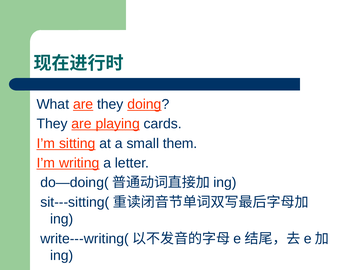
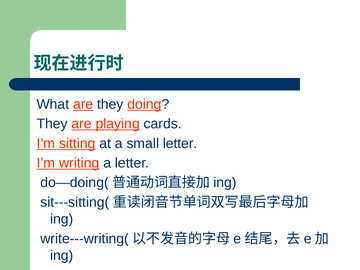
small them: them -> letter
